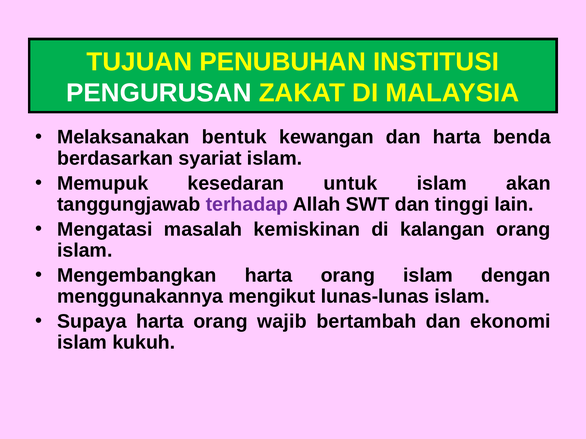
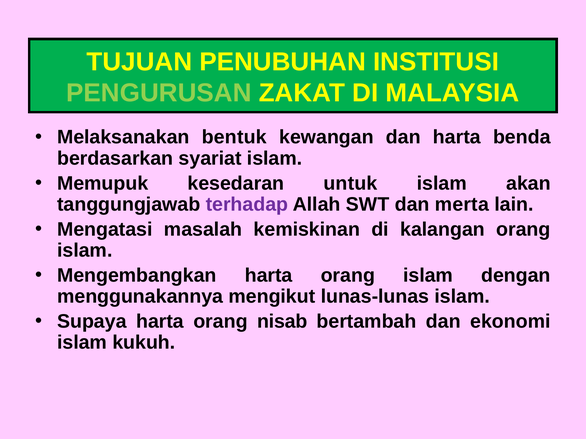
PENGURUSAN colour: white -> light green
tinggi: tinggi -> merta
wajib: wajib -> nisab
